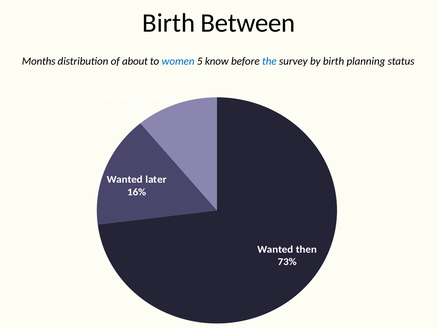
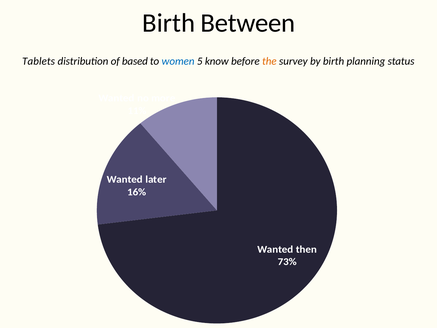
Months: Months -> Tablets
about: about -> based
the colour: blue -> orange
